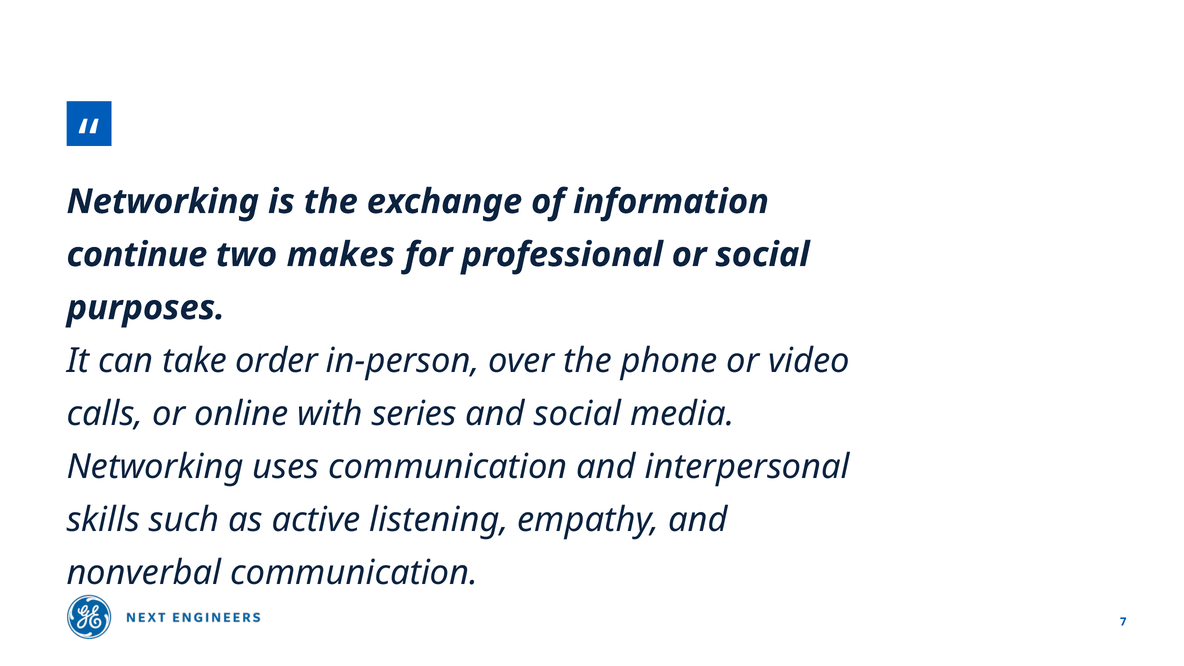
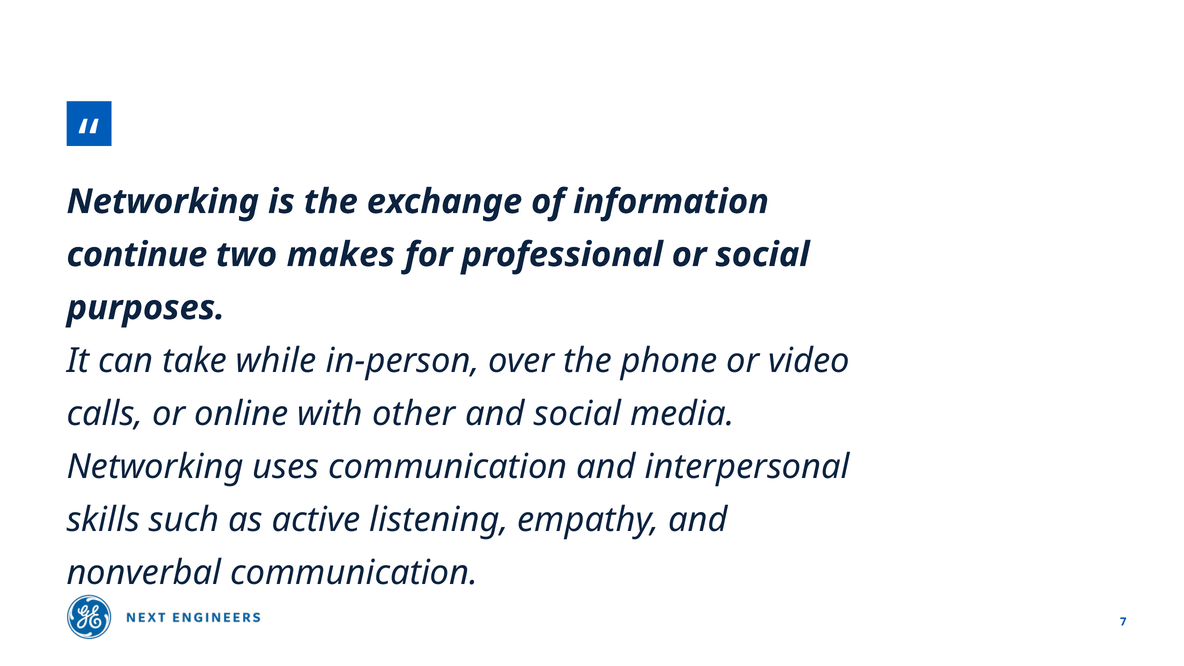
order: order -> while
series: series -> other
